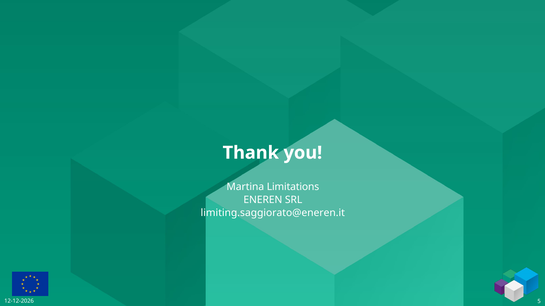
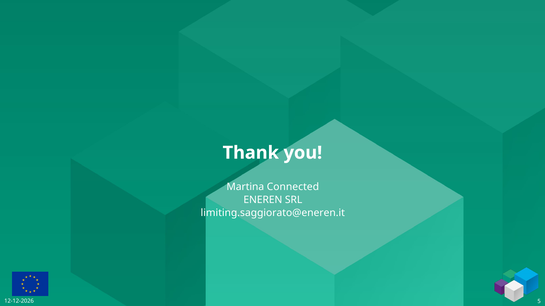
Limitations: Limitations -> Connected
